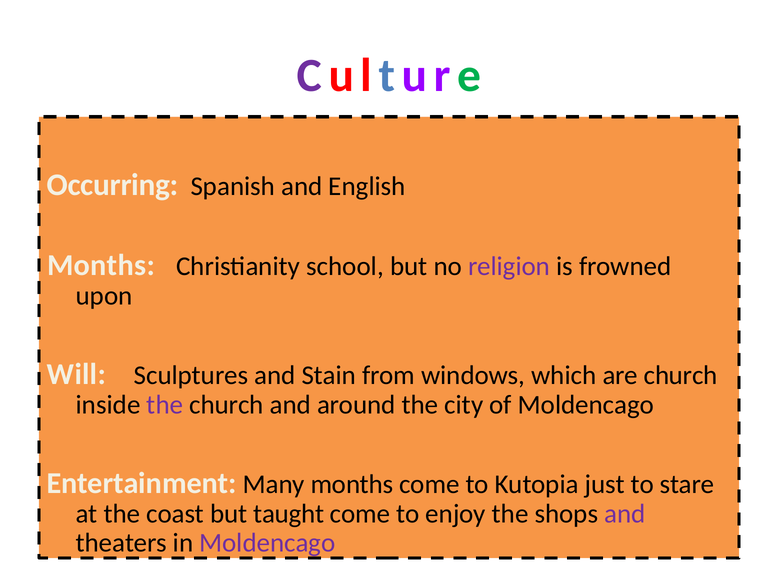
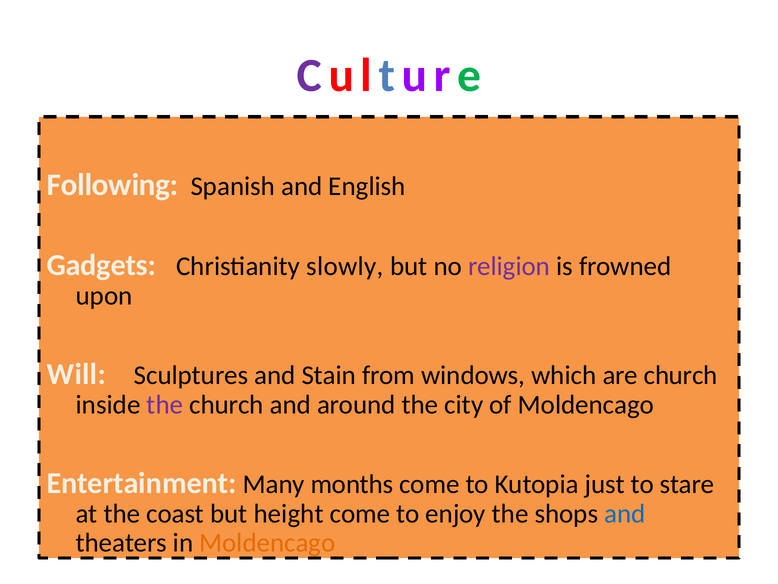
Occurring: Occurring -> Following
Months at (101, 265): Months -> Gadgets
school: school -> slowly
taught: taught -> height
and at (625, 513) colour: purple -> blue
Moldencago at (267, 542) colour: purple -> orange
